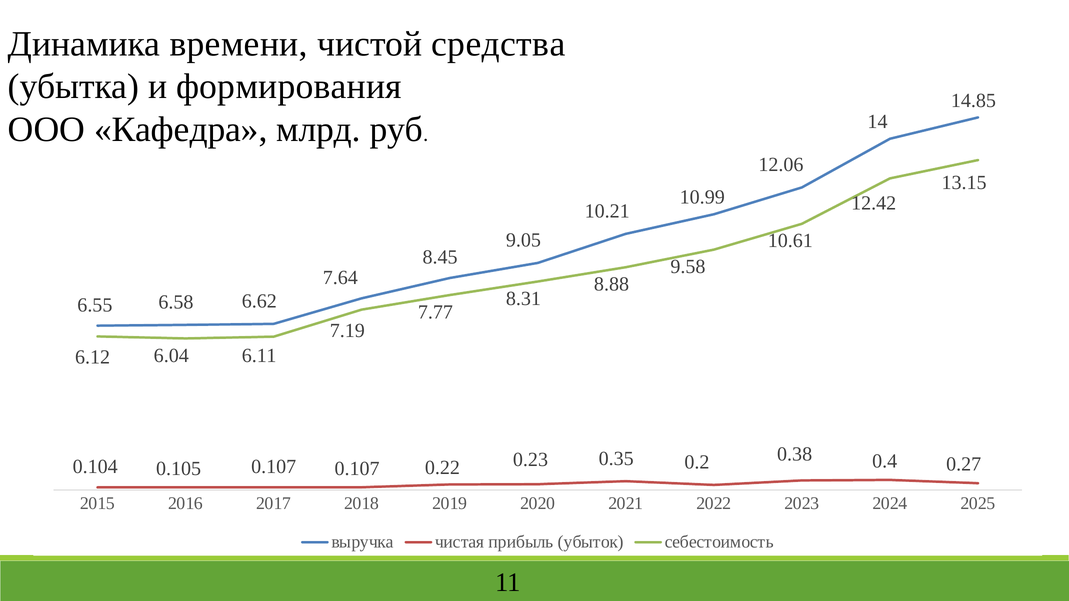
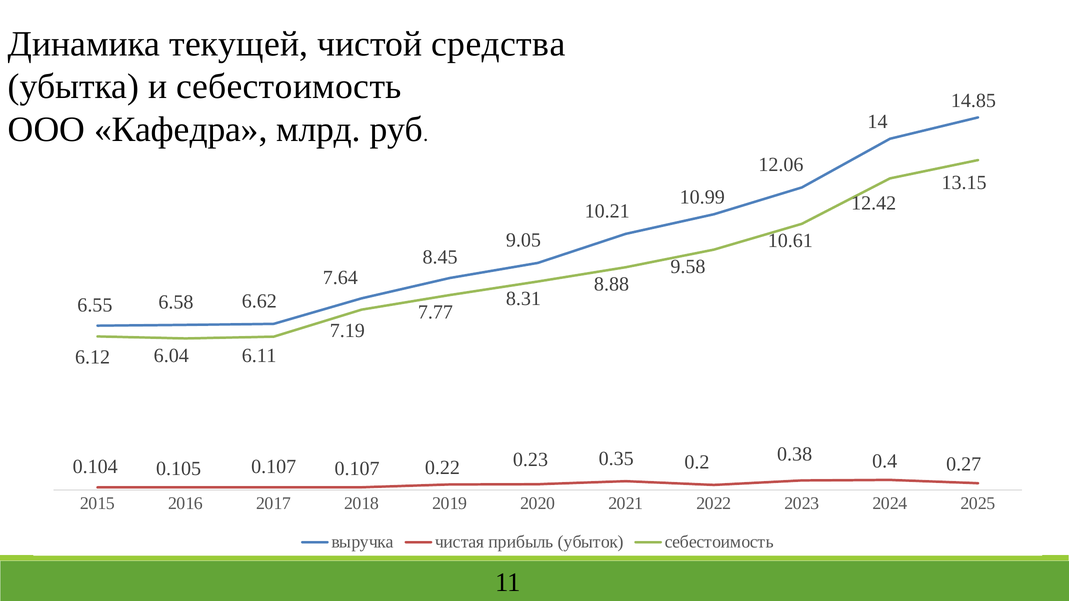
времени: времени -> текущей
и формирования: формирования -> себестоимость
